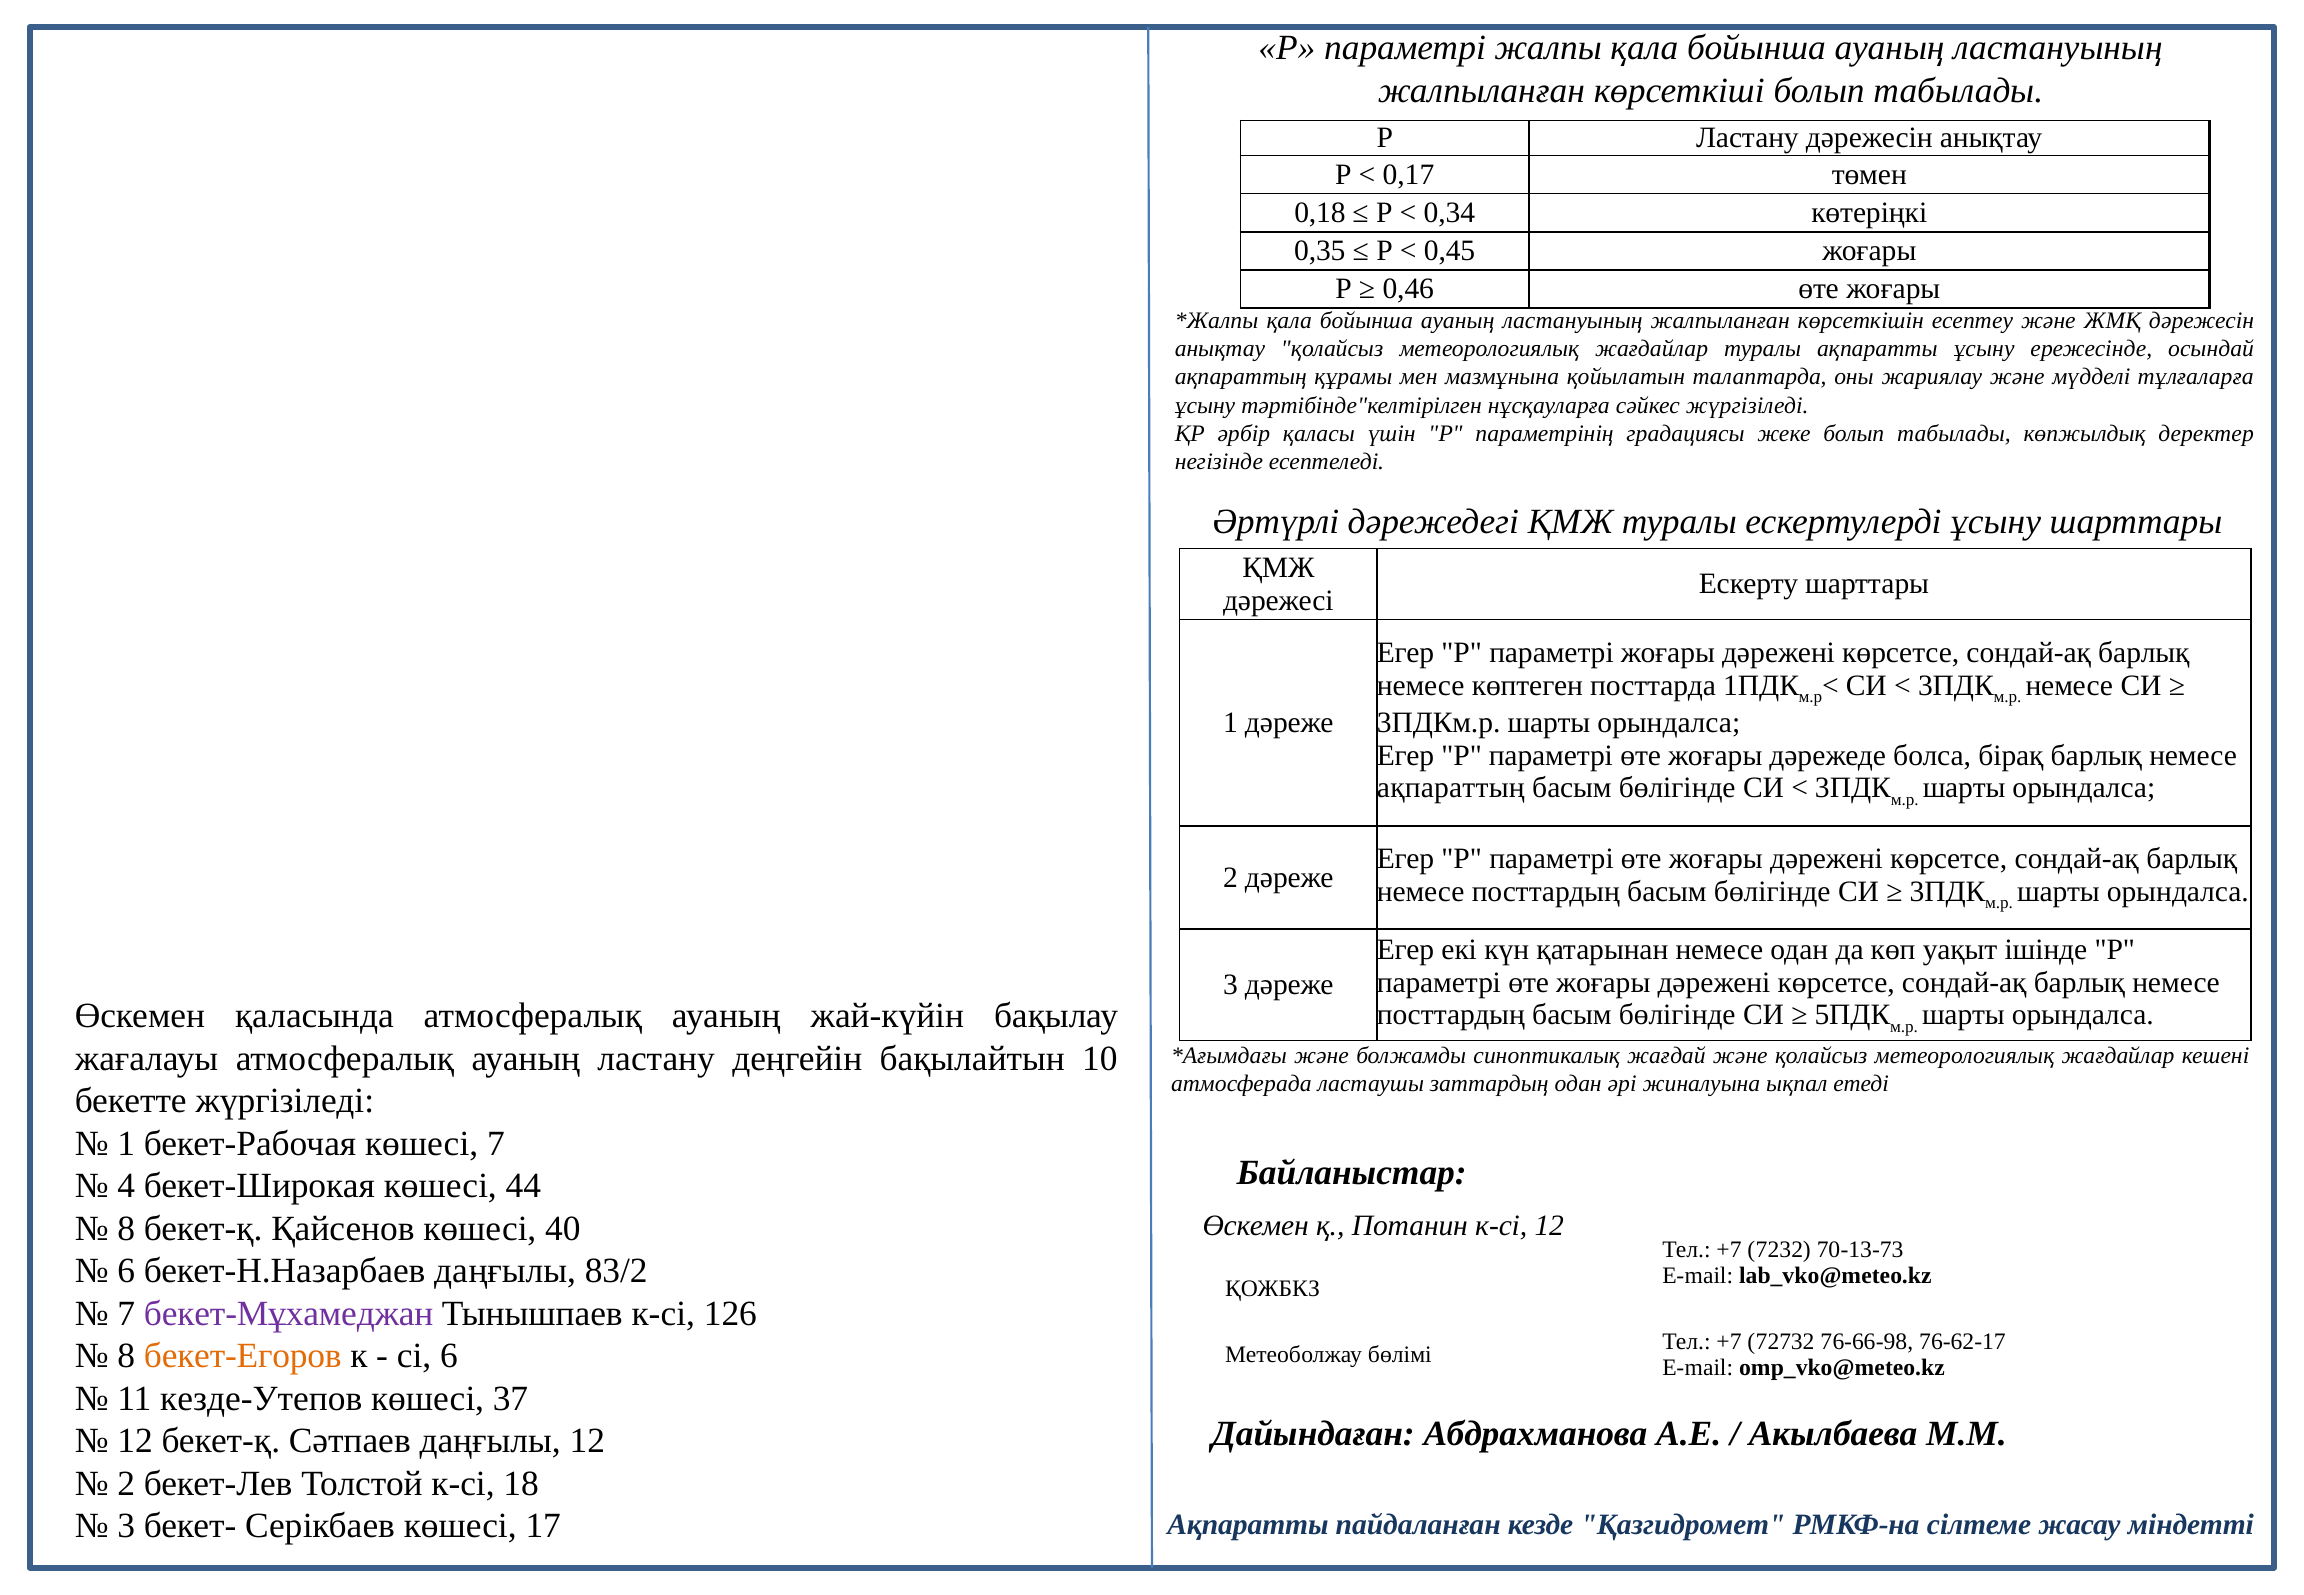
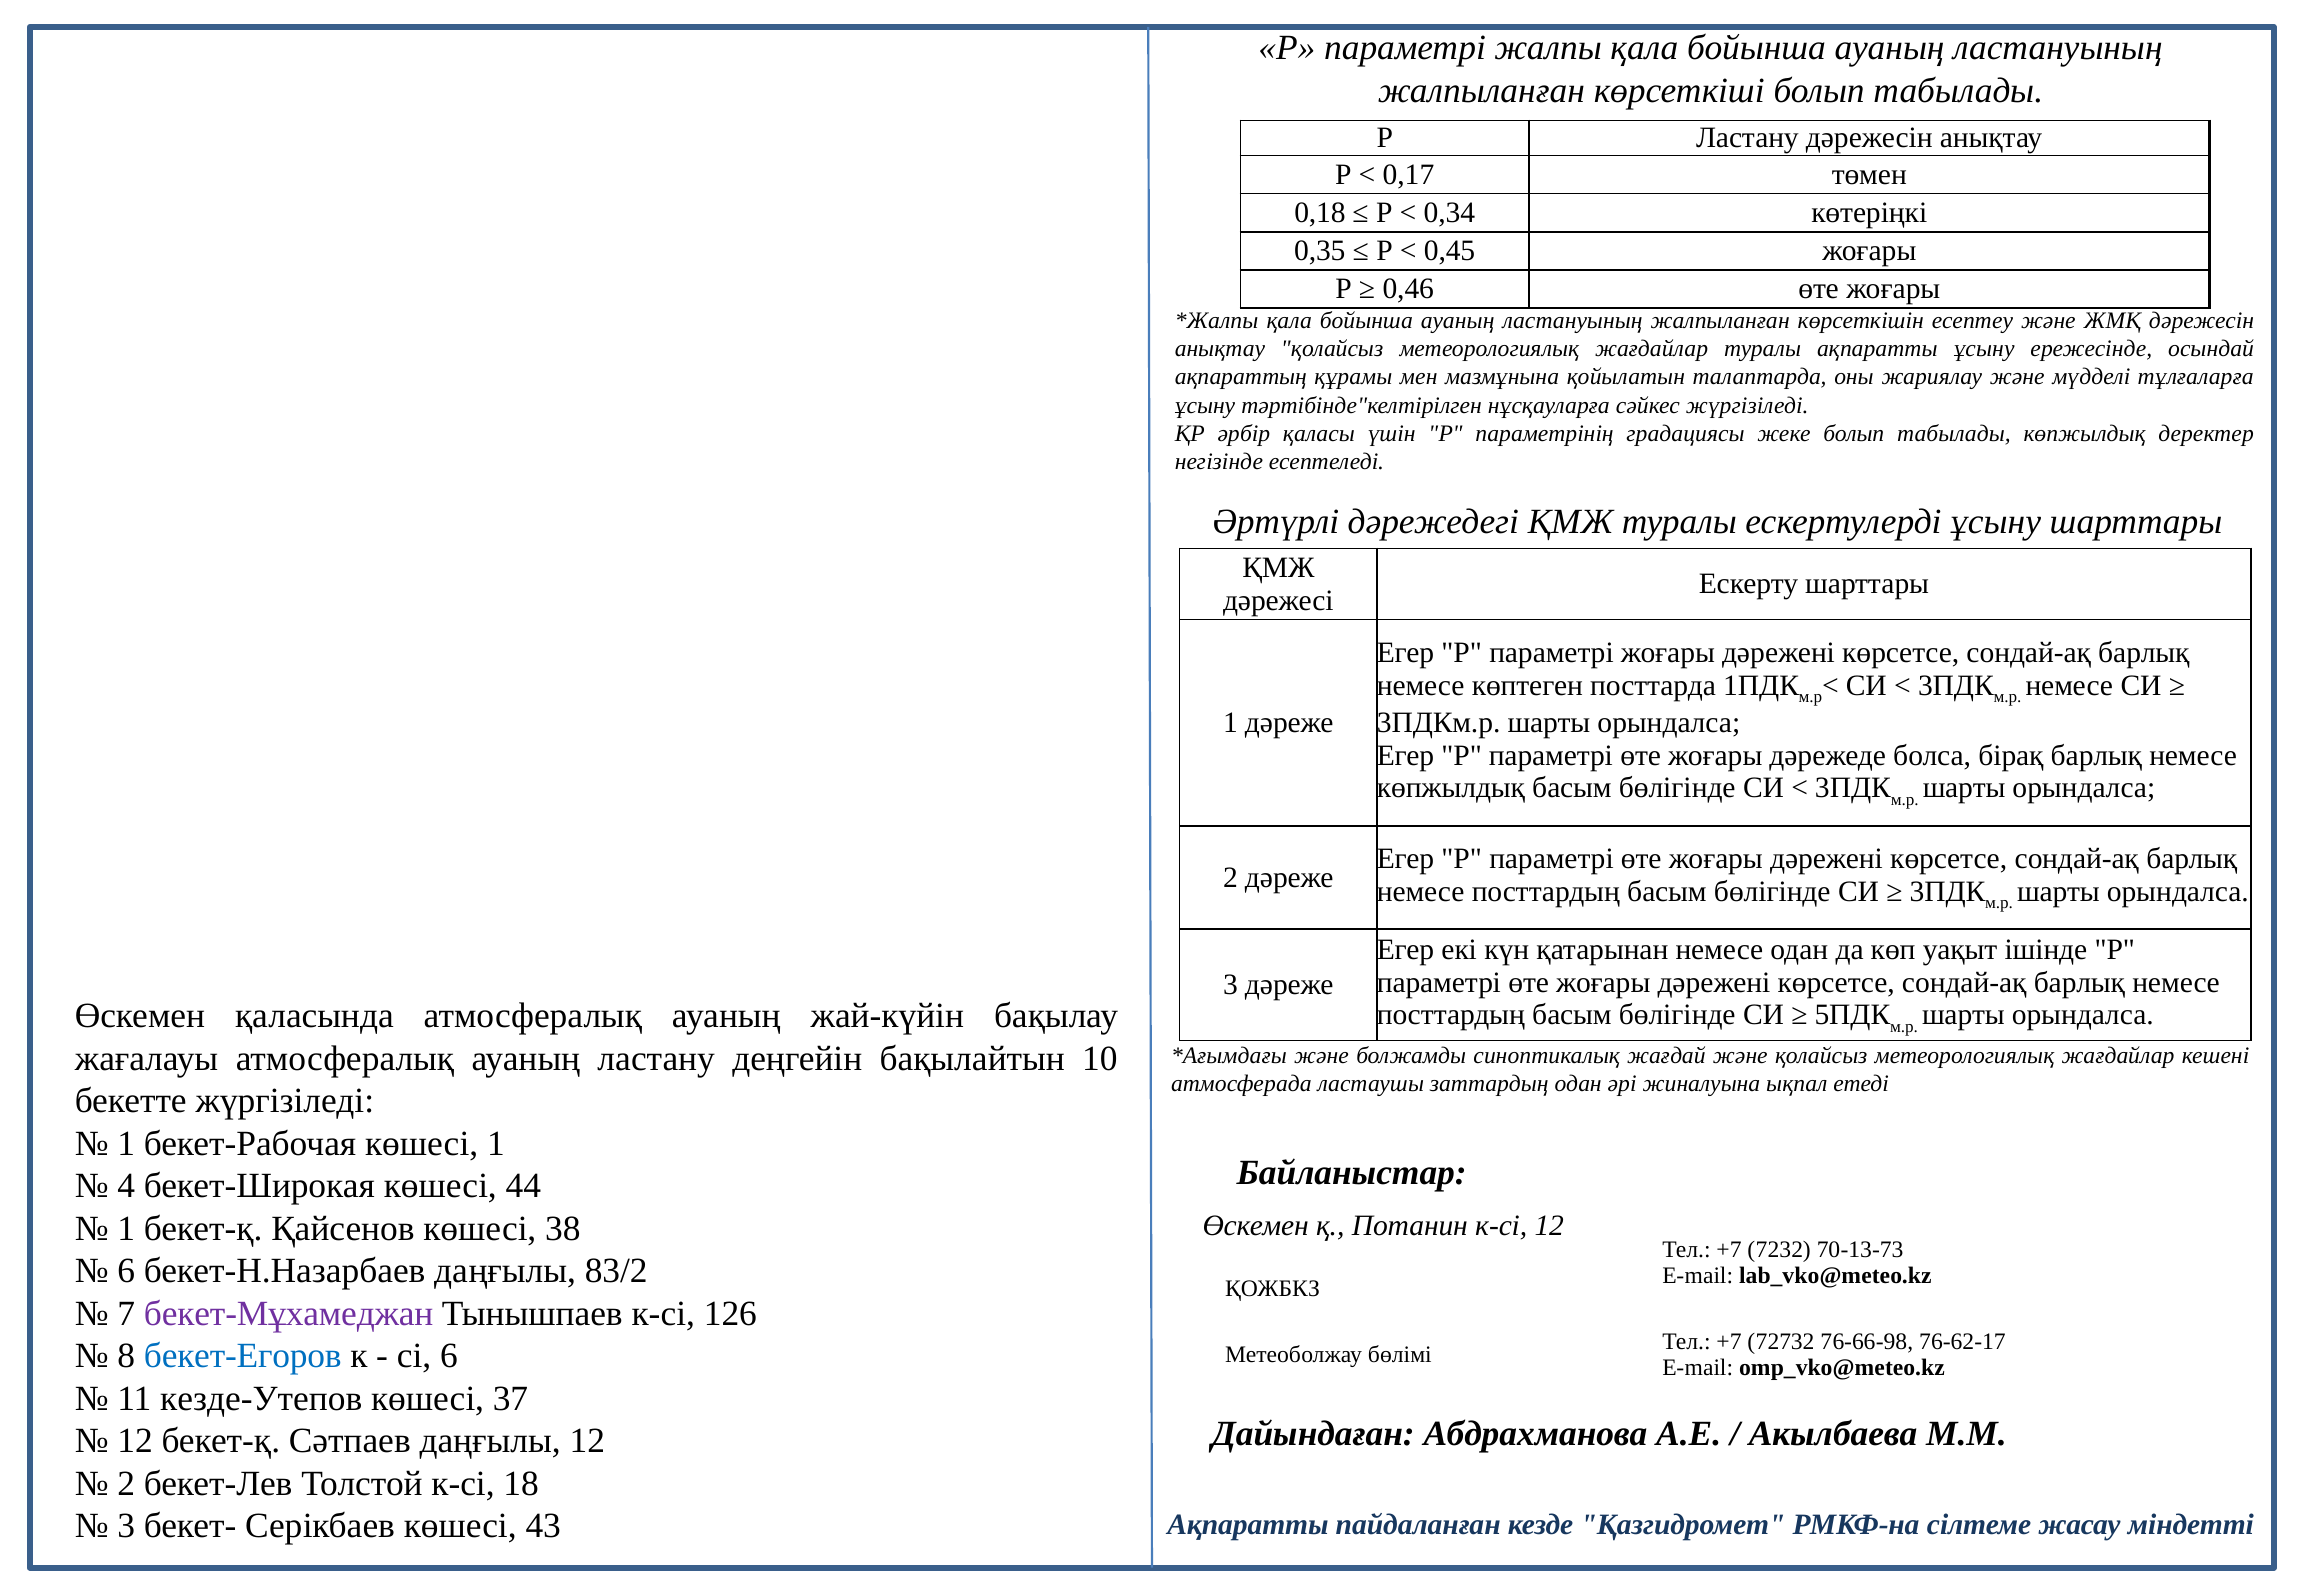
ақпараттың at (1451, 788): ақпараттың -> көпжылдық
көшесі 7: 7 -> 1
8 at (126, 1229): 8 -> 1
40: 40 -> 38
бекет-Егоров colour: orange -> blue
17: 17 -> 43
